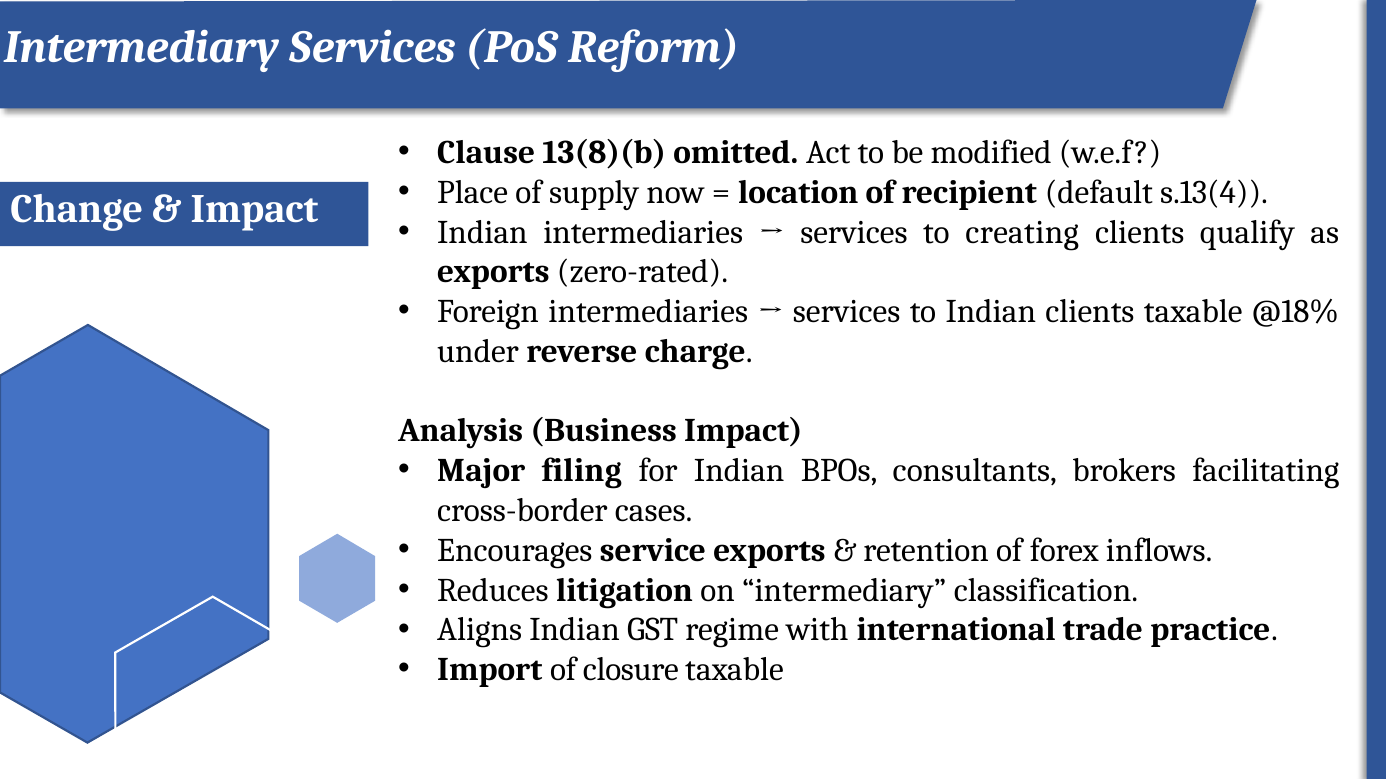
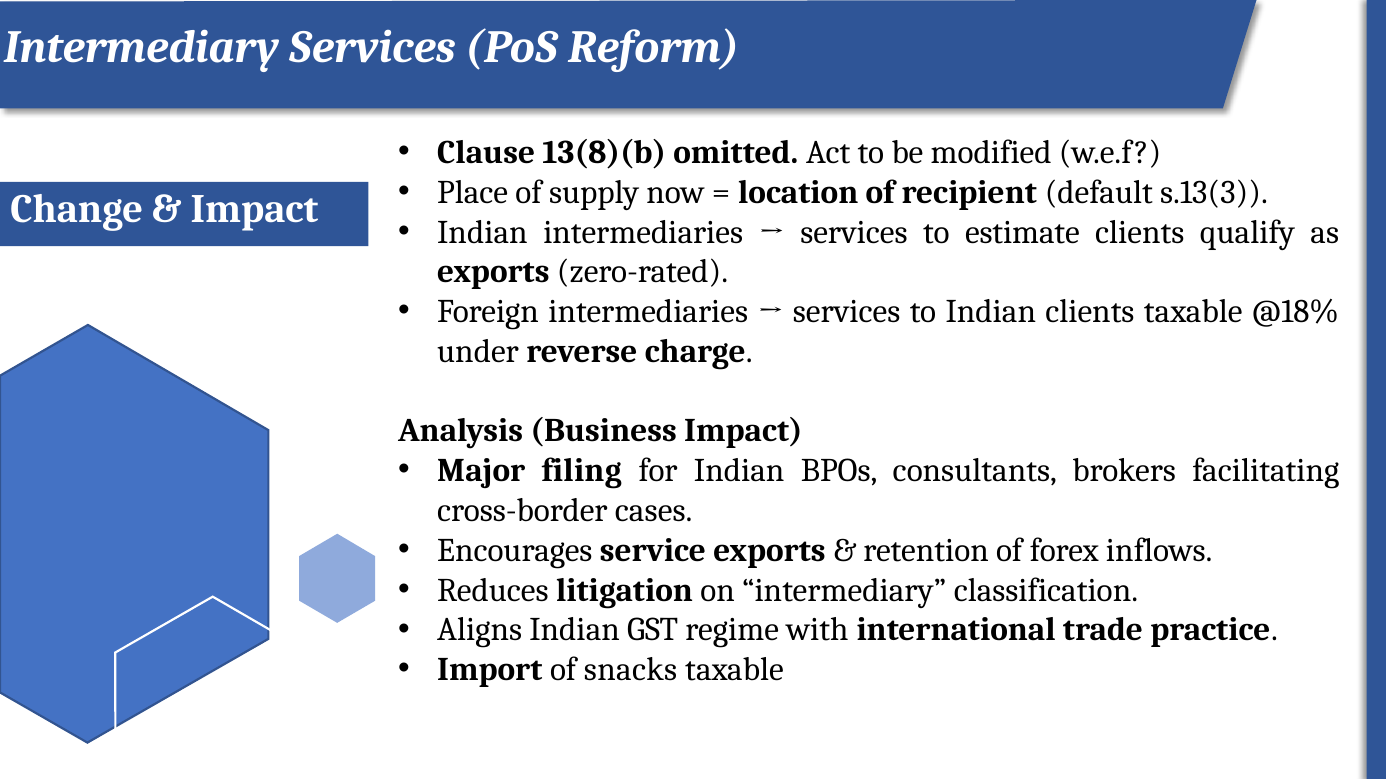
s.13(4: s.13(4 -> s.13(3
creating: creating -> estimate
closure: closure -> snacks
